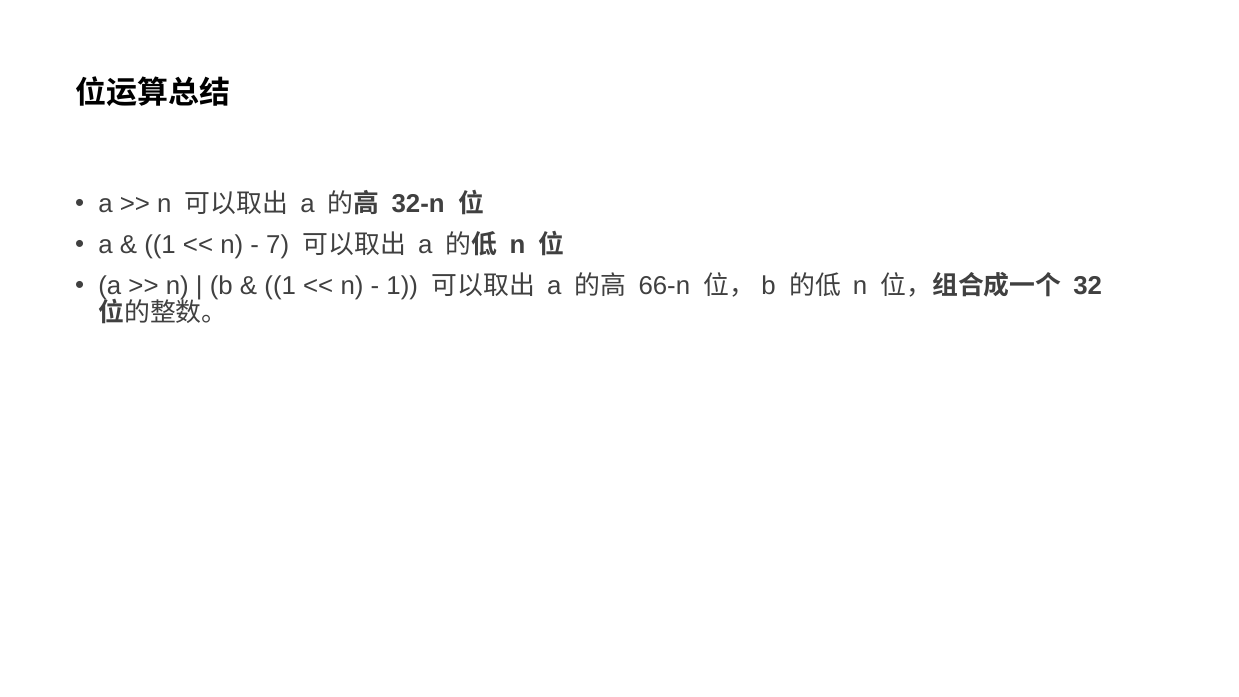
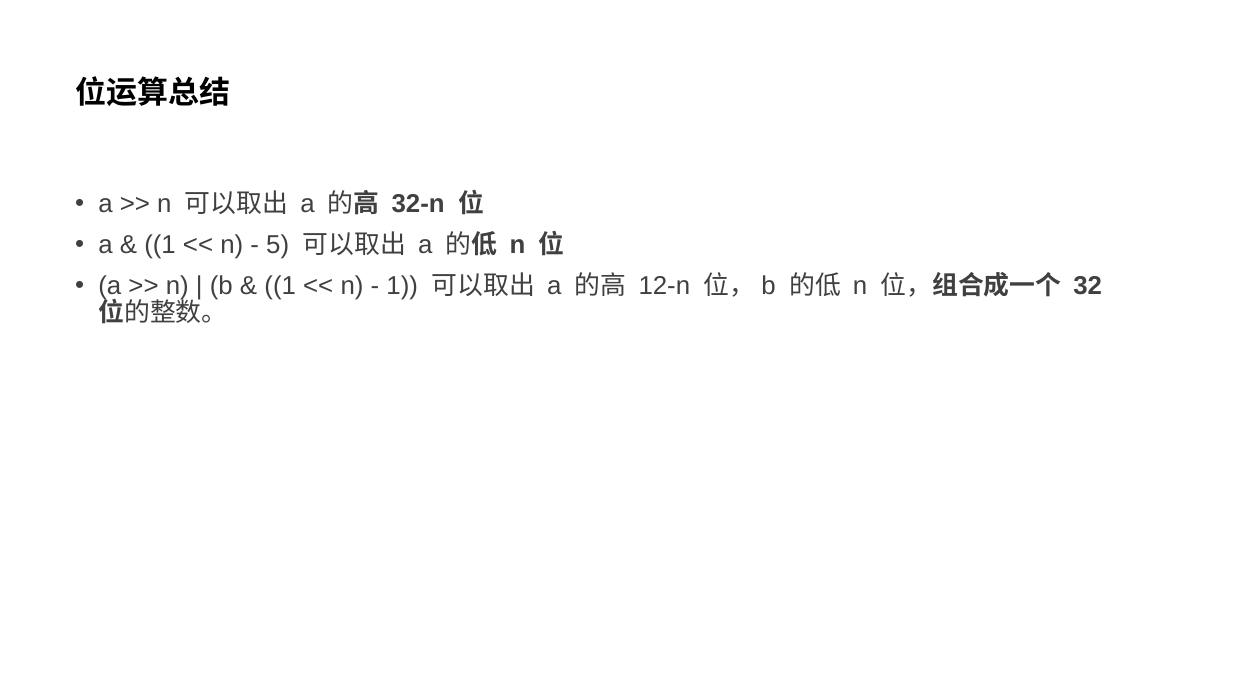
7: 7 -> 5
66-n: 66-n -> 12-n
